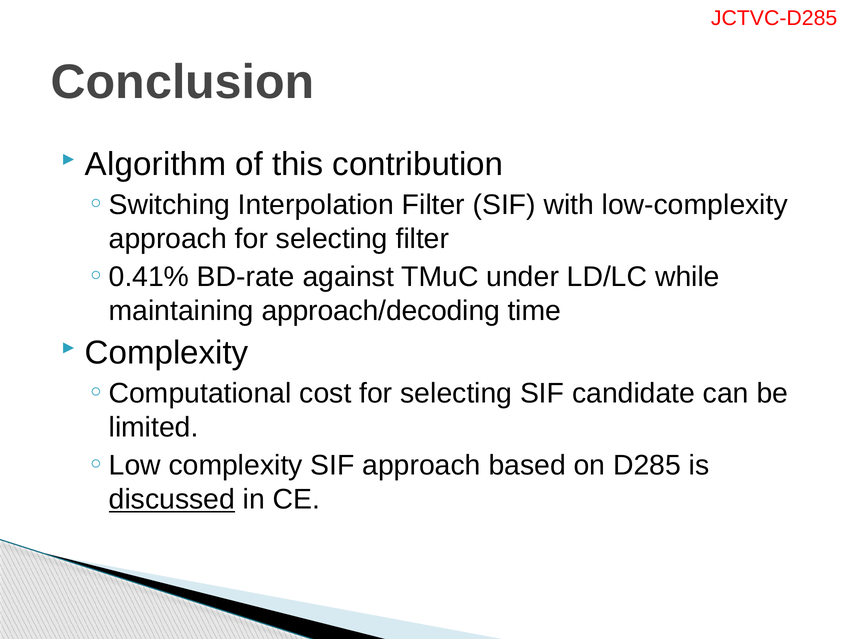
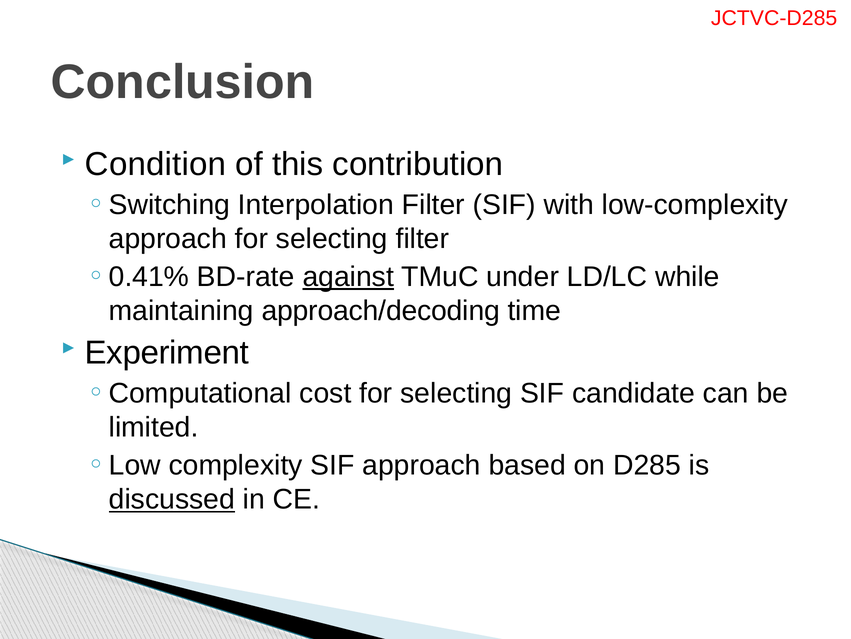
Algorithm: Algorithm -> Condition
against underline: none -> present
Complexity at (167, 352): Complexity -> Experiment
